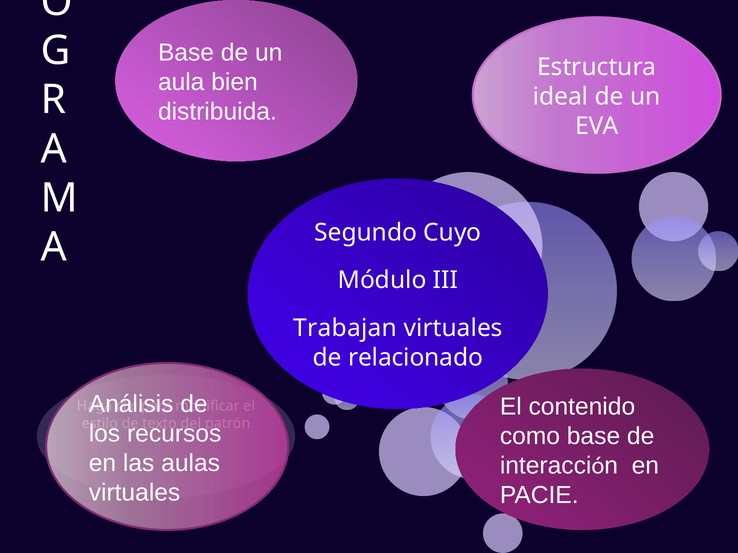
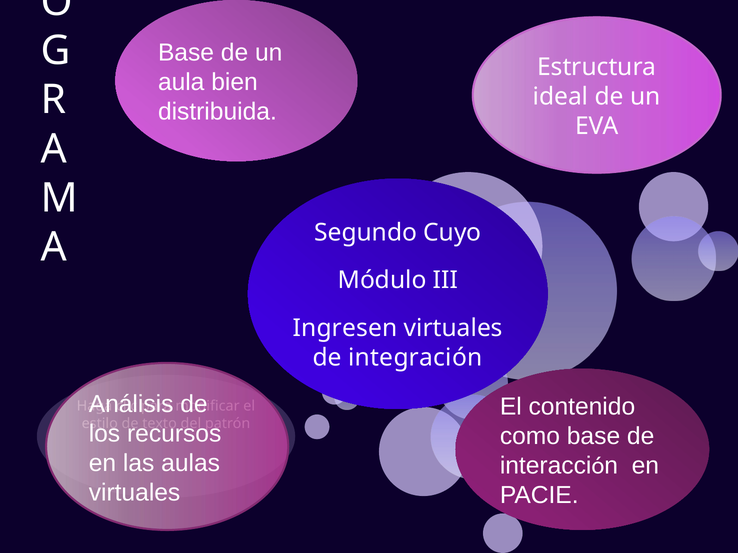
Trabajan: Trabajan -> Ingresen
relacionado: relacionado -> integración
